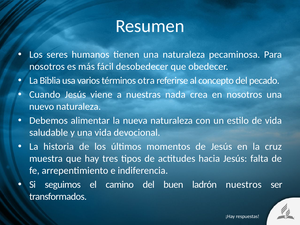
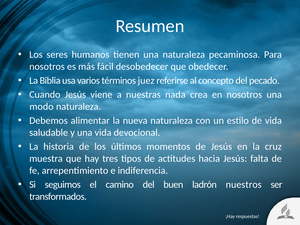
otra: otra -> juez
nuevo: nuevo -> modo
